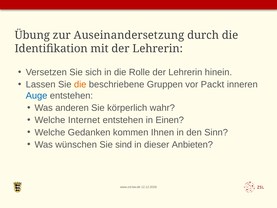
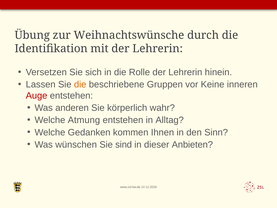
Auseinandersetzung: Auseinandersetzung -> Weihnachtswünsche
Packt: Packt -> Keine
Auge colour: blue -> red
Internet: Internet -> Atmung
Einen: Einen -> Alltag
